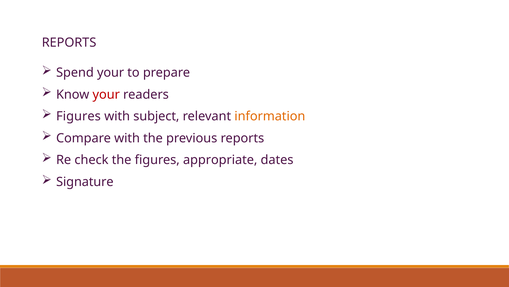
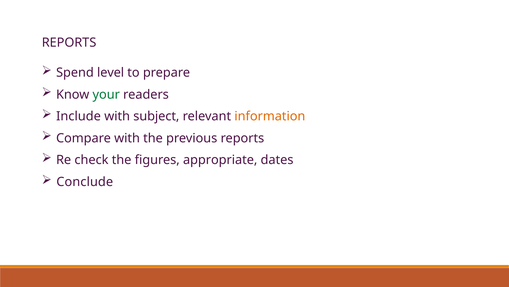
Spend your: your -> level
your at (106, 94) colour: red -> green
Figures at (78, 116): Figures -> Include
Signature: Signature -> Conclude
